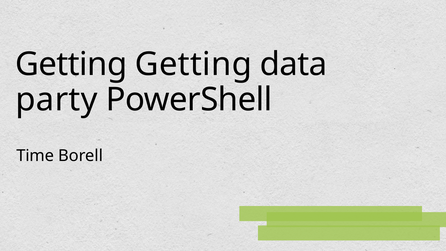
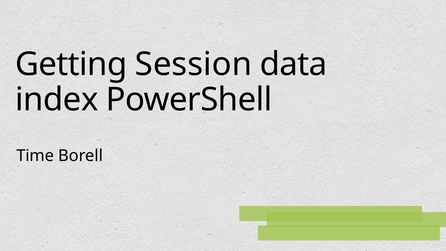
Getting Getting: Getting -> Session
party: party -> index
